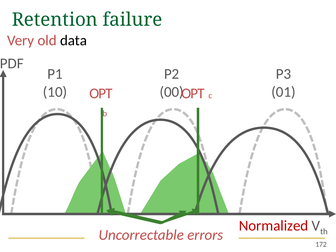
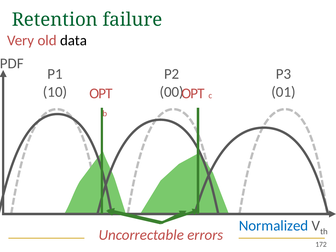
Normalized colour: red -> blue
